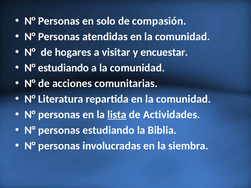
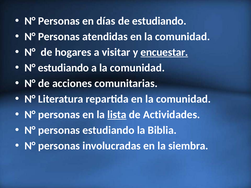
solo: solo -> días
de compasión: compasión -> estudiando
encuestar underline: none -> present
